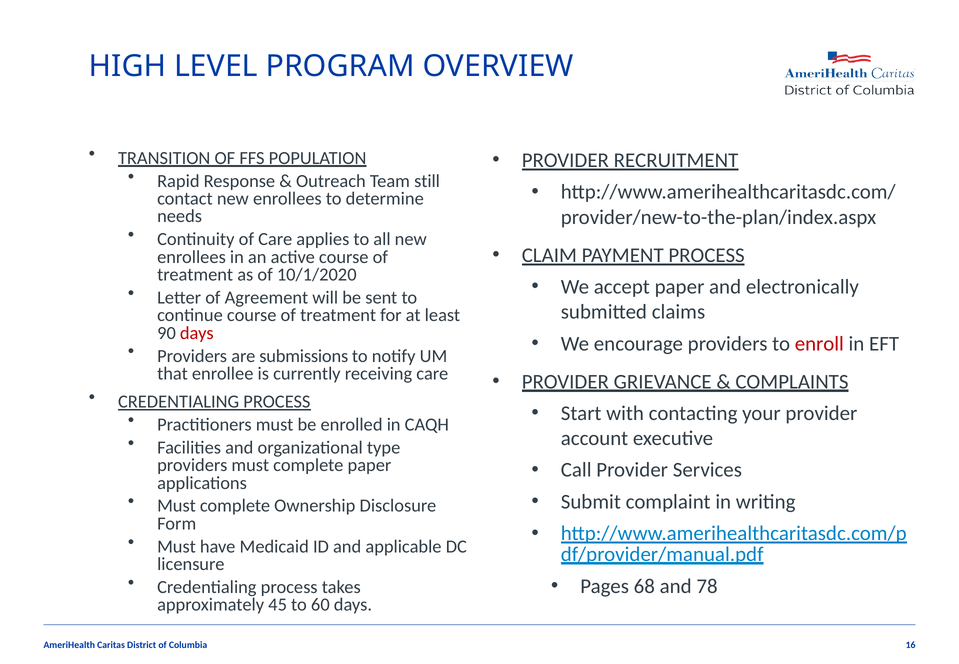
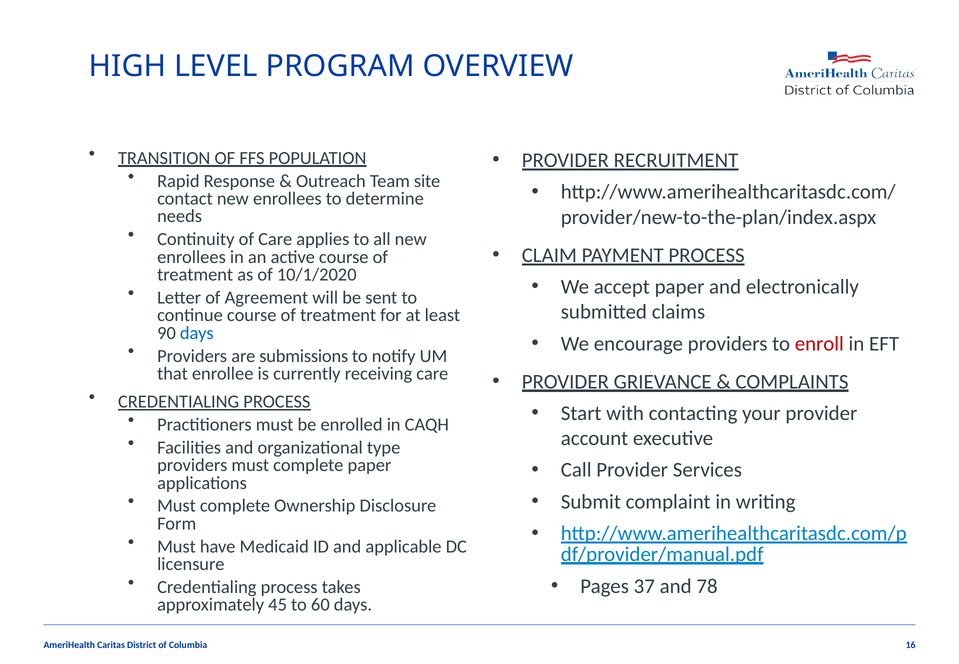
still: still -> site
days at (197, 333) colour: red -> blue
68: 68 -> 37
